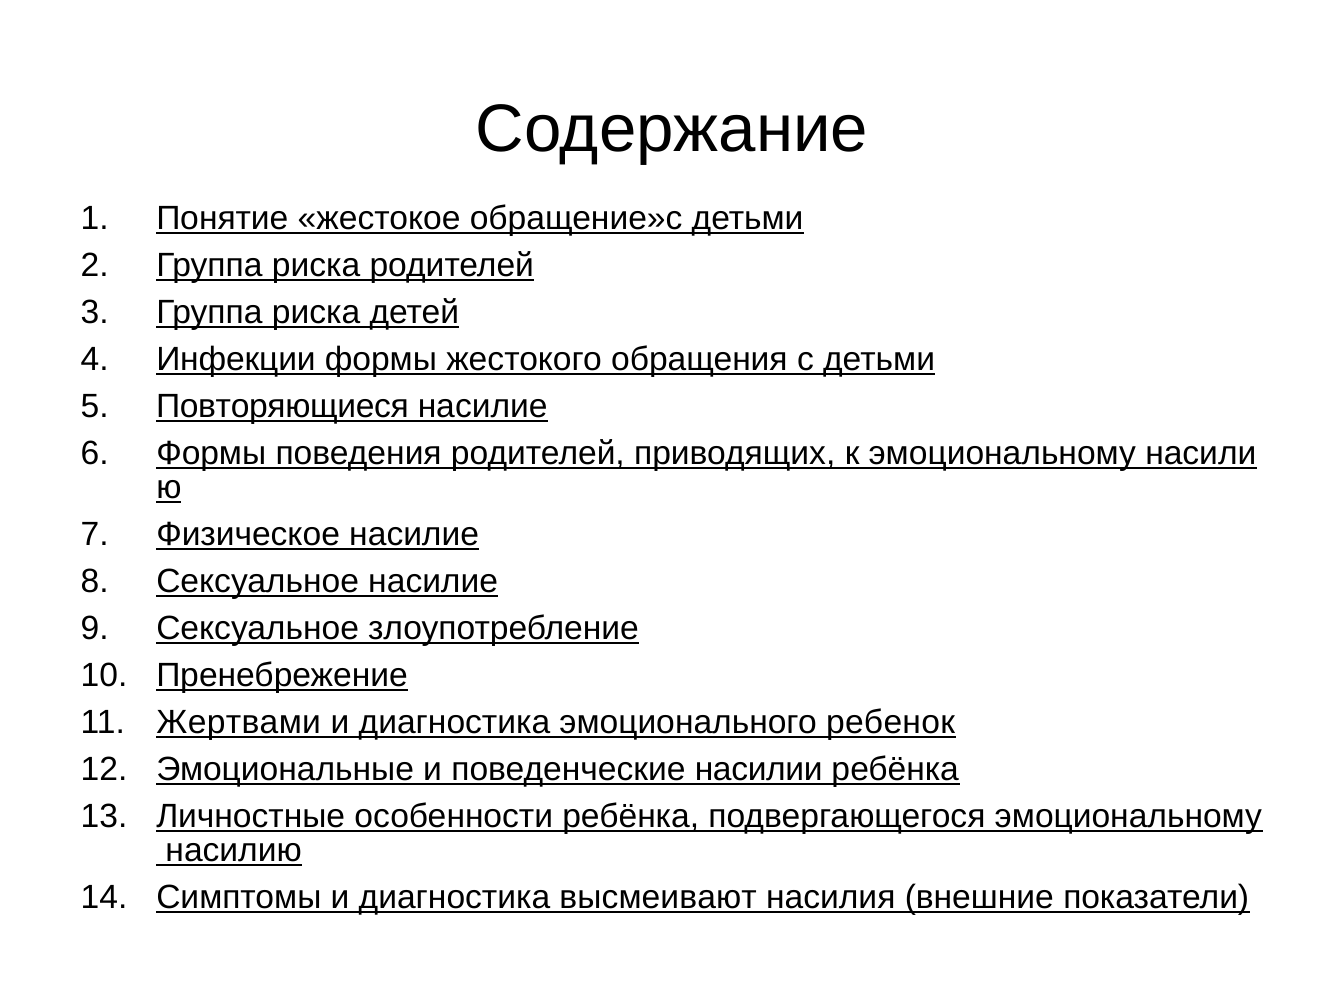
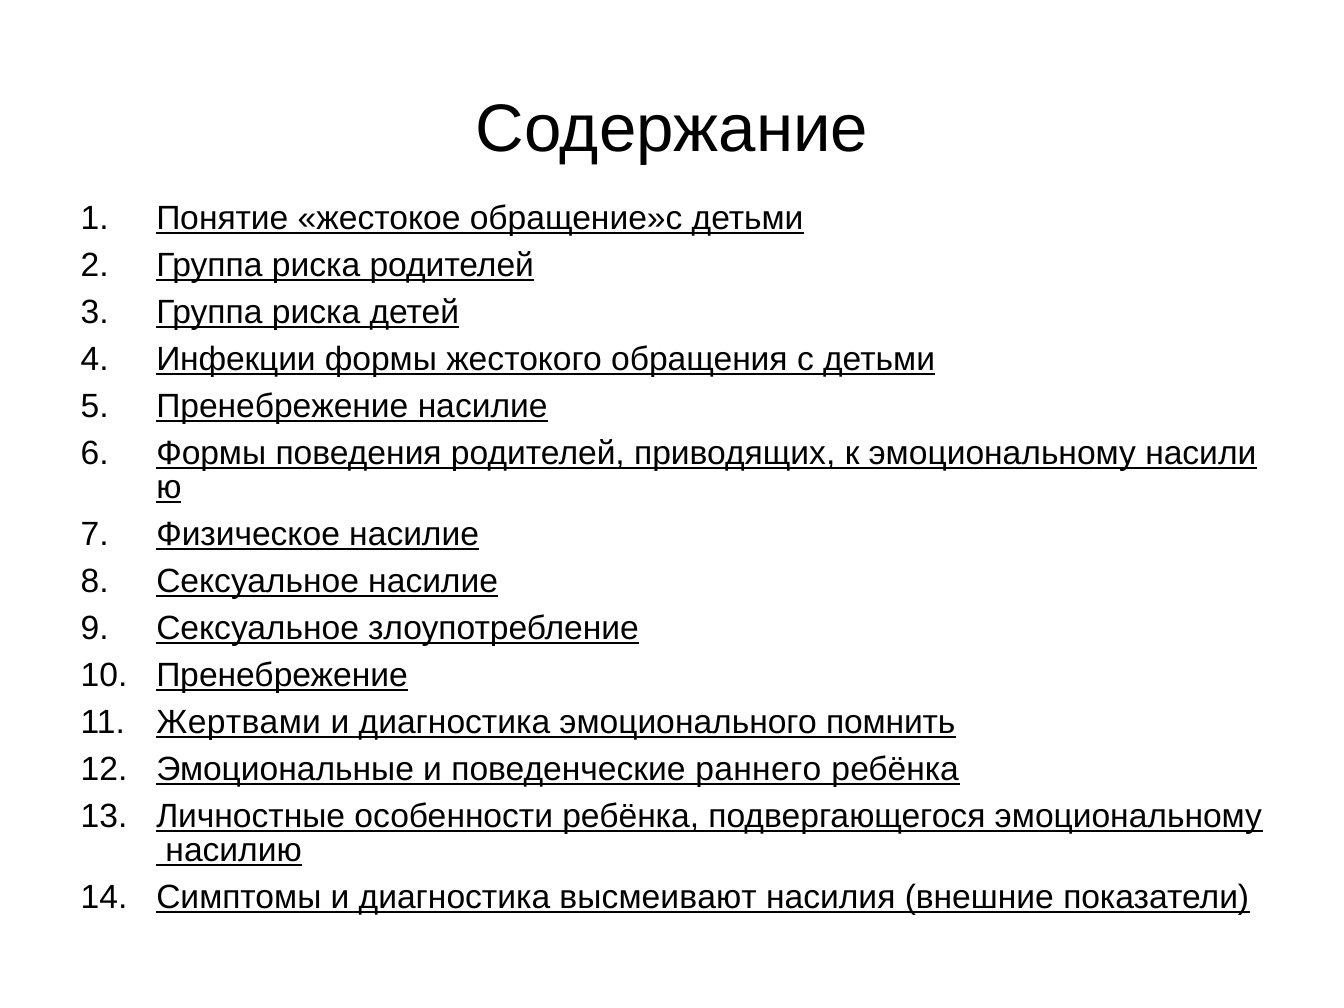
Повторяющиеся at (282, 406): Повторяющиеся -> Пренебрежение
ребенок: ребенок -> помнить
насилии: насилии -> раннего
